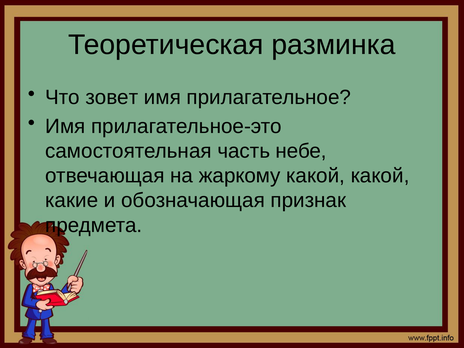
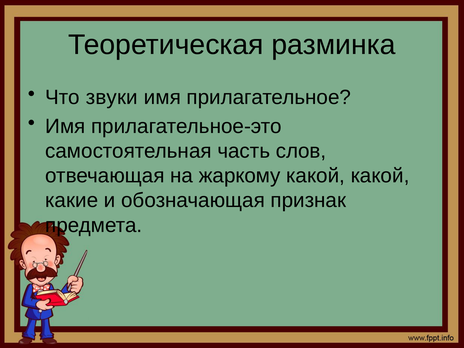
зовет: зовет -> звуки
небе: небе -> слов
